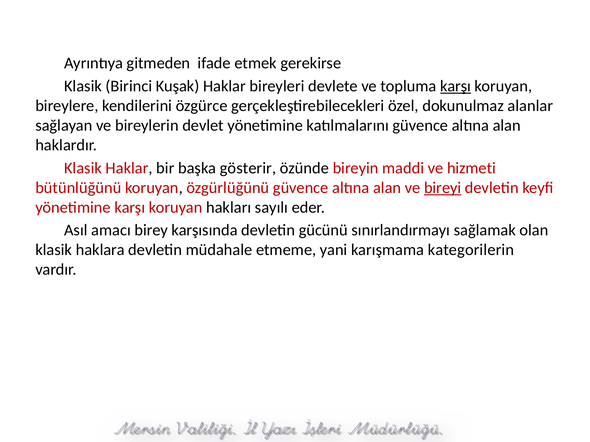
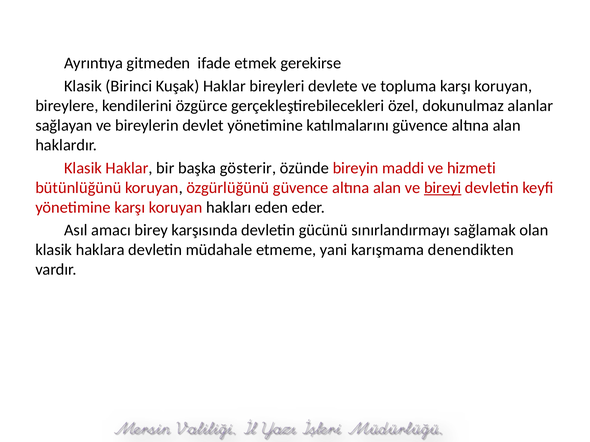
karşı at (456, 86) underline: present -> none
sayılı: sayılı -> eden
kategorilerin: kategorilerin -> denendikten
